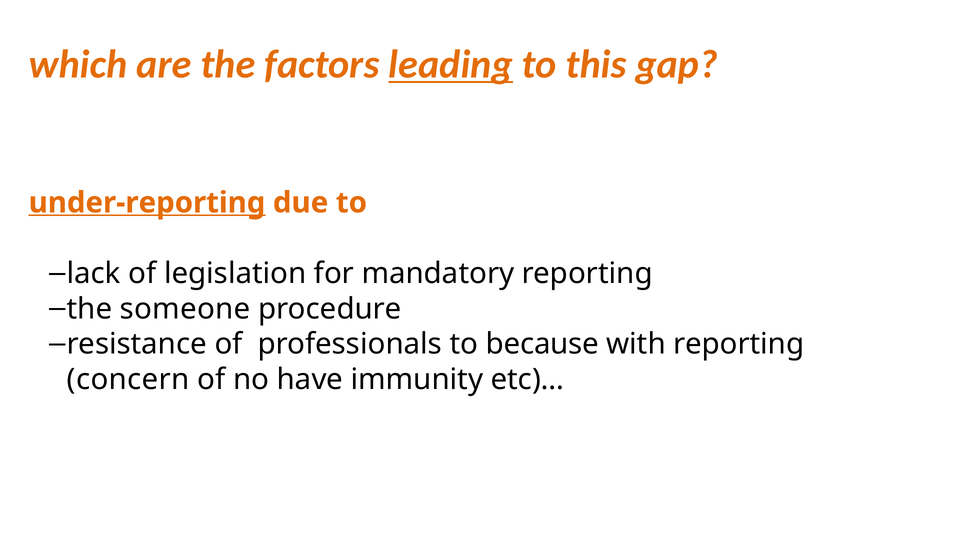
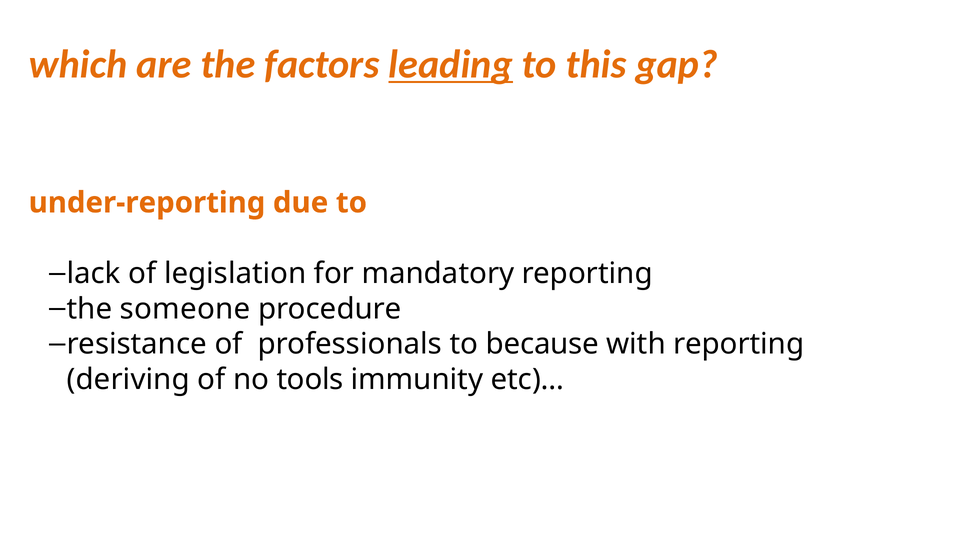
under-reporting underline: present -> none
concern: concern -> deriving
have: have -> tools
